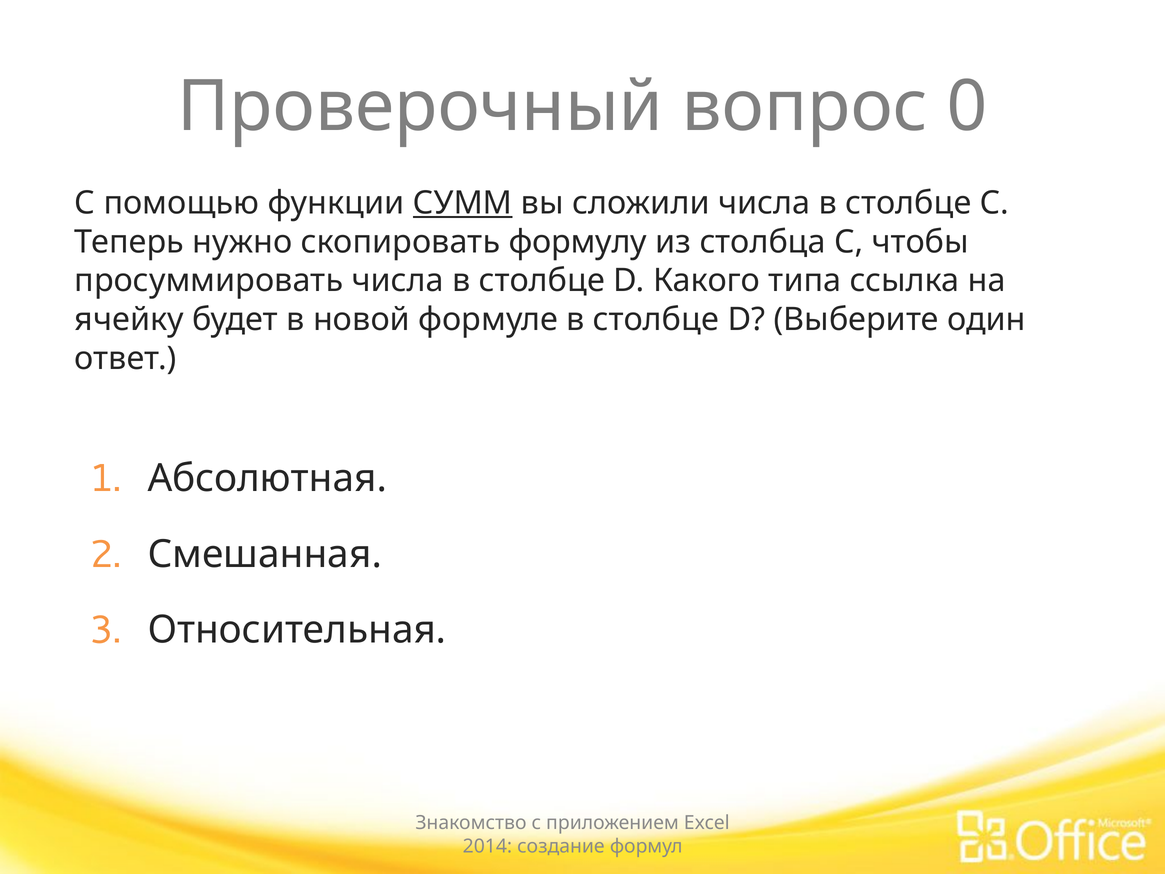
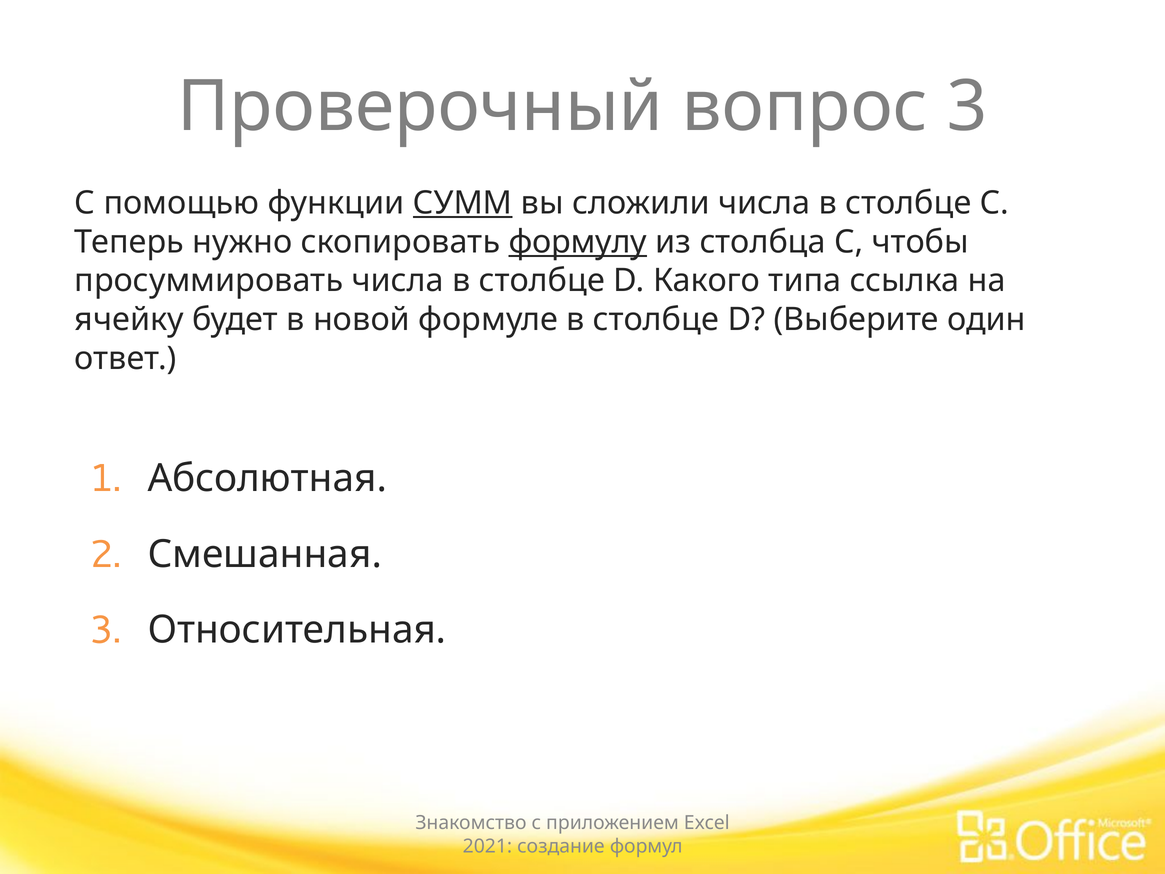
вопрос 0: 0 -> 3
формулу underline: none -> present
2014: 2014 -> 2021
